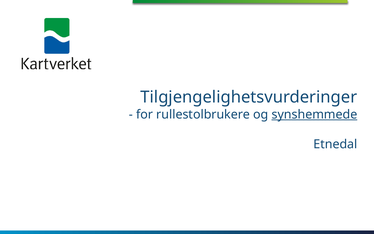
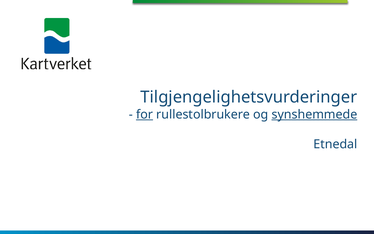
for underline: none -> present
